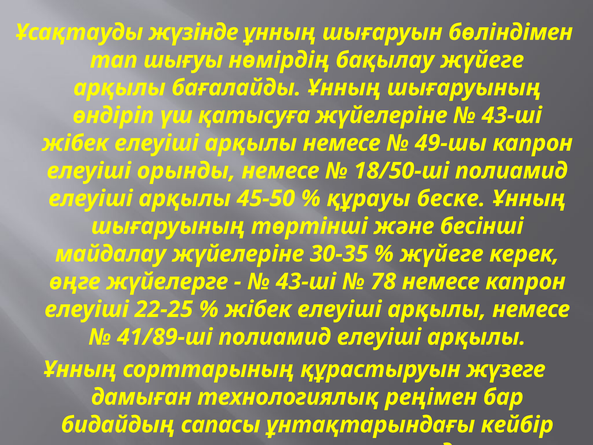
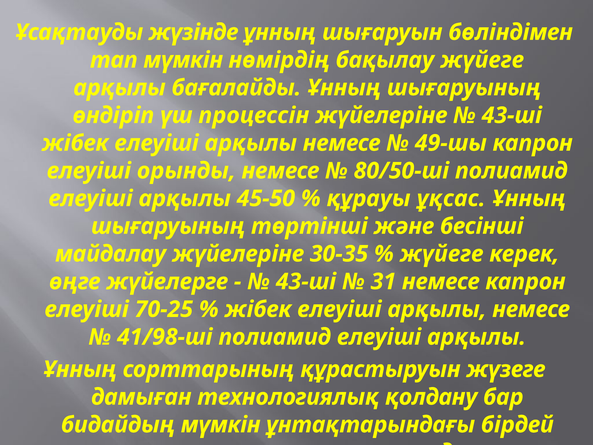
тап шығуы: шығуы -> мүмкiн
қатысуға: қатысуға -> процессiн
18/50-шi: 18/50-шi -> 80/50-шi
құрауы беске: беске -> ұқсас
78: 78 -> 31
22-25: 22-25 -> 70-25
41/89-шi: 41/89-шi -> 41/98-шi
реңiмен: реңiмен -> қолдану
бидайдың сапасы: сапасы -> мүмкiн
кейбiр: кейбiр -> бiрдей
